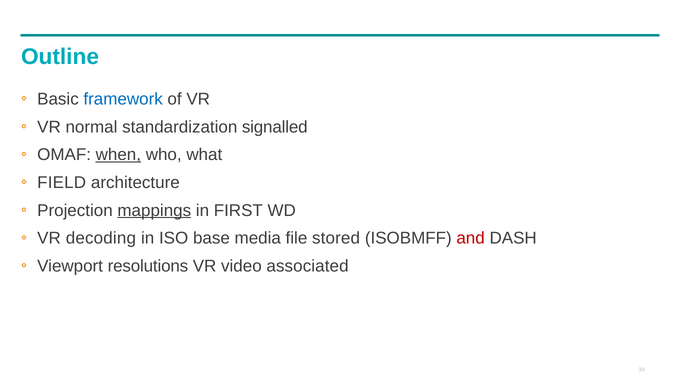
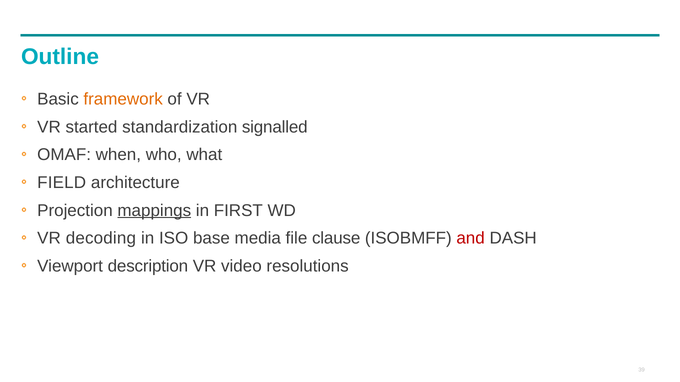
framework colour: blue -> orange
normal: normal -> started
when underline: present -> none
stored: stored -> clause
resolutions: resolutions -> description
associated: associated -> resolutions
